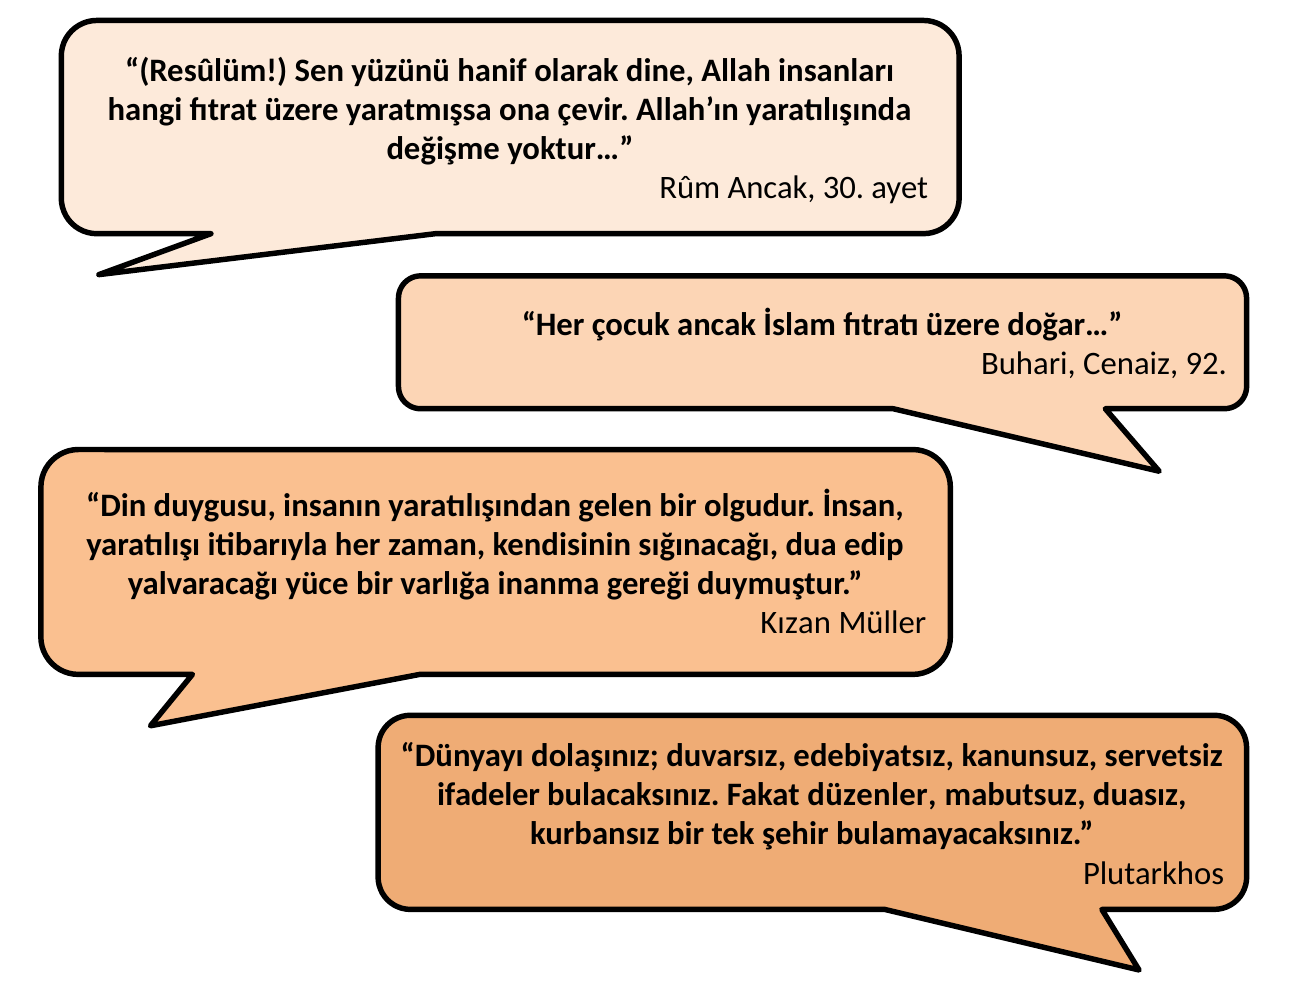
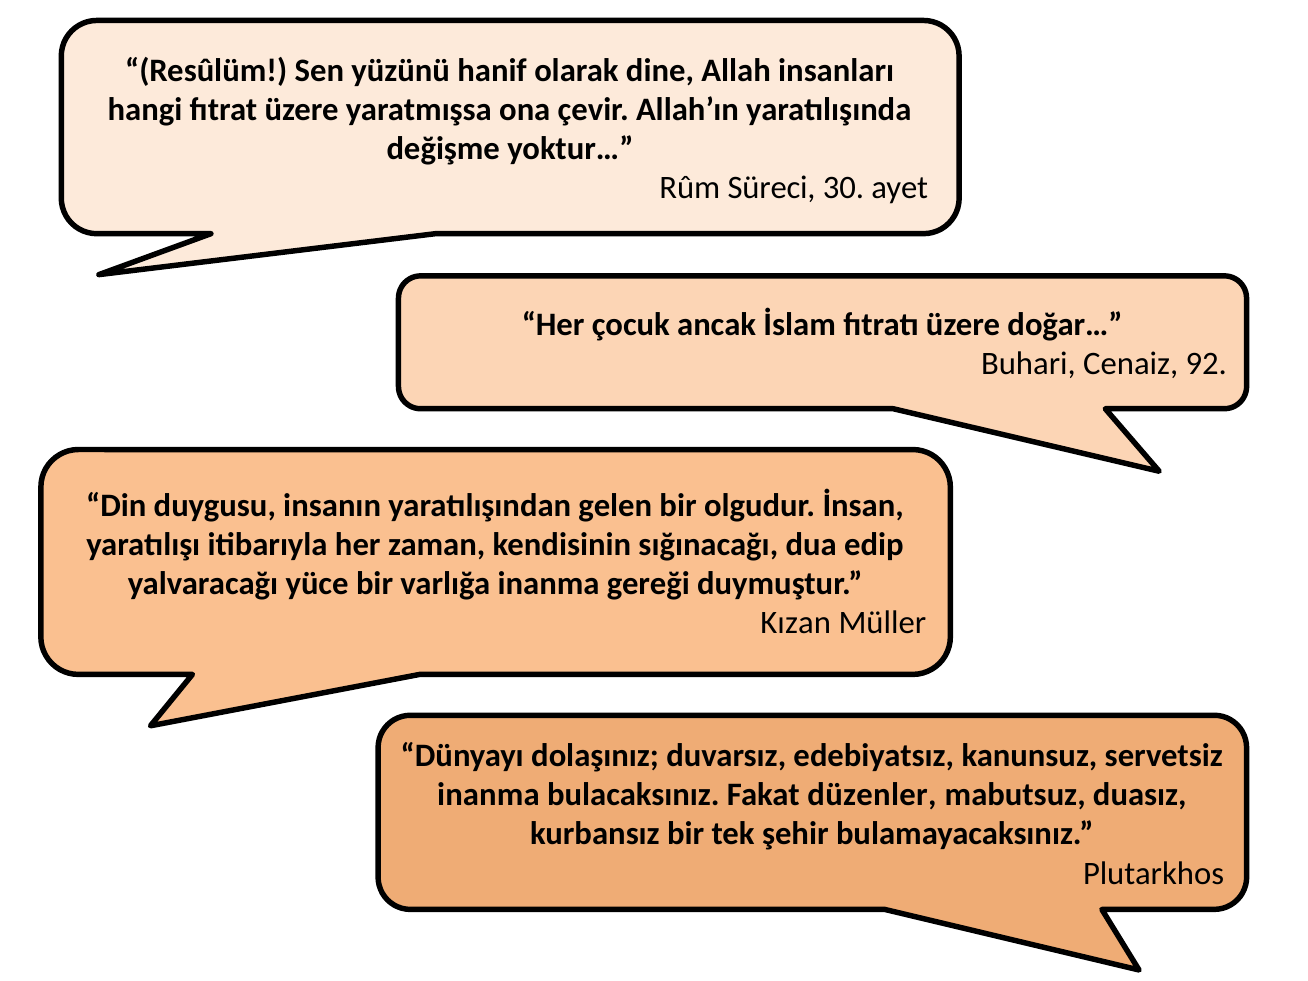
Rûm Ancak: Ancak -> Süreci
ifadeler at (489, 795): ifadeler -> inanma
